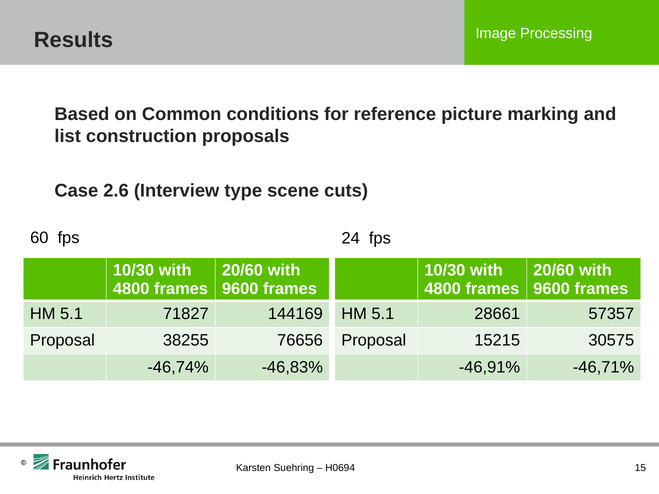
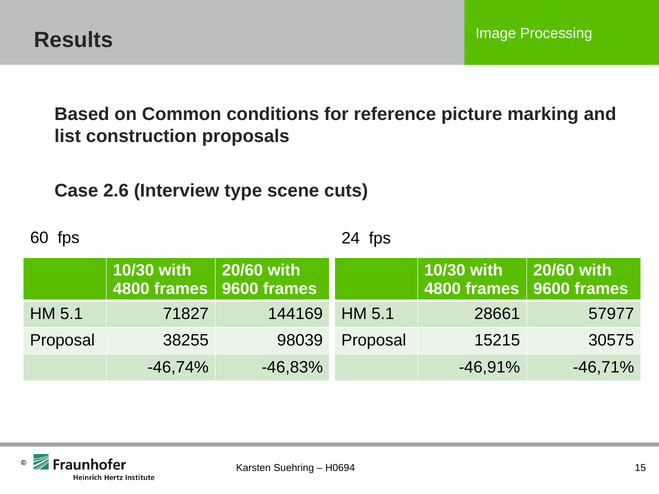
57357: 57357 -> 57977
76656: 76656 -> 98039
